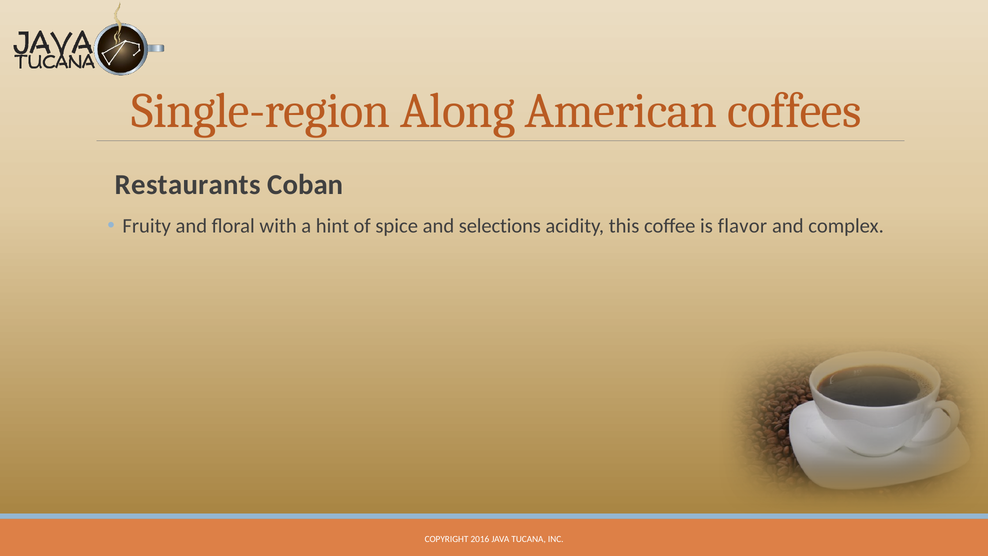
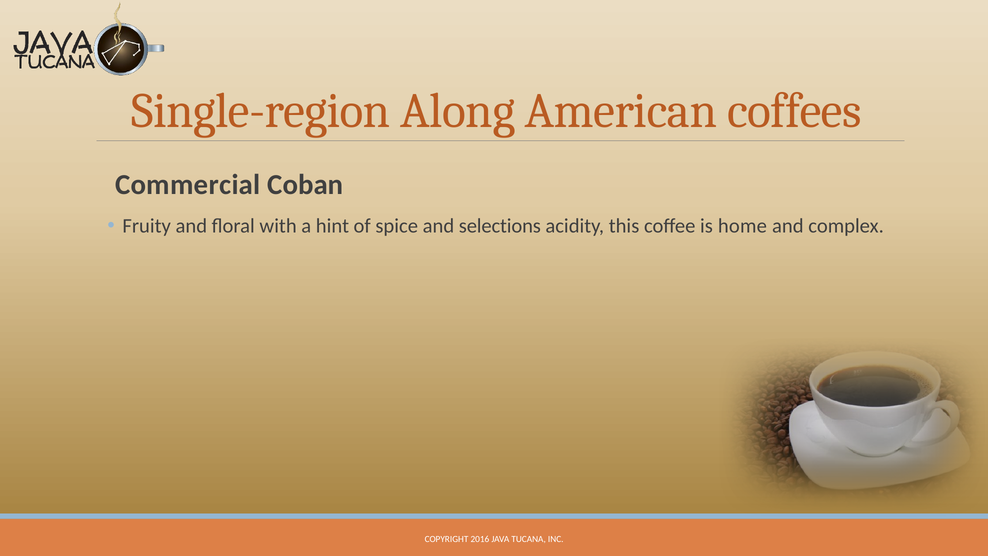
Restaurants: Restaurants -> Commercial
flavor: flavor -> home
